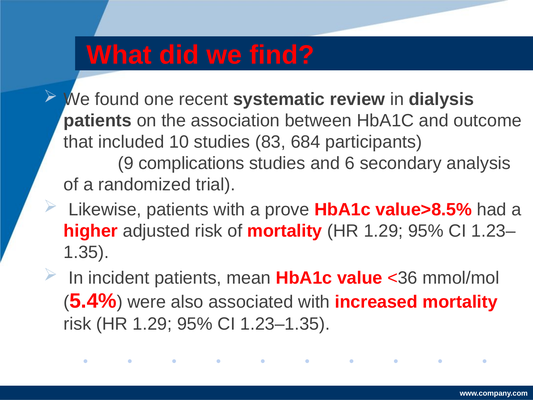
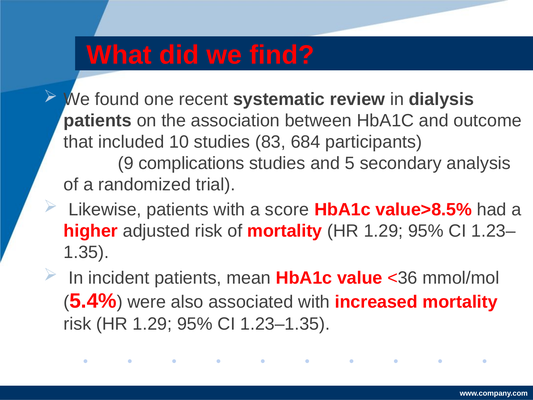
6: 6 -> 5
prove: prove -> score
